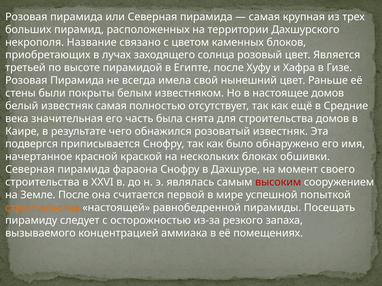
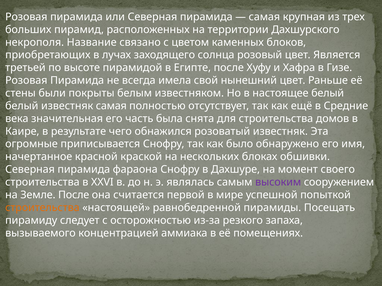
настоящее домов: домов -> белый
подвергся: подвергся -> огромные
высоким colour: red -> purple
